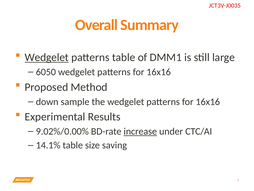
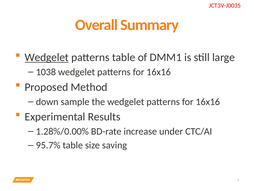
6050: 6050 -> 1038
9.02%/0.00%: 9.02%/0.00% -> 1.28%/0.00%
increase underline: present -> none
14.1%: 14.1% -> 95.7%
